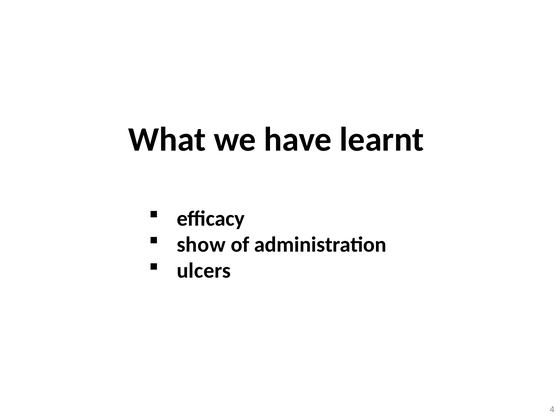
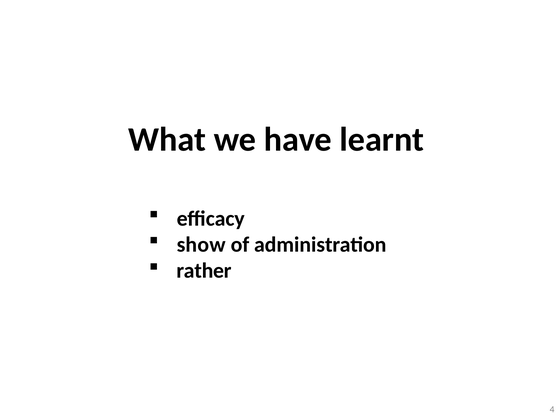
ulcers: ulcers -> rather
